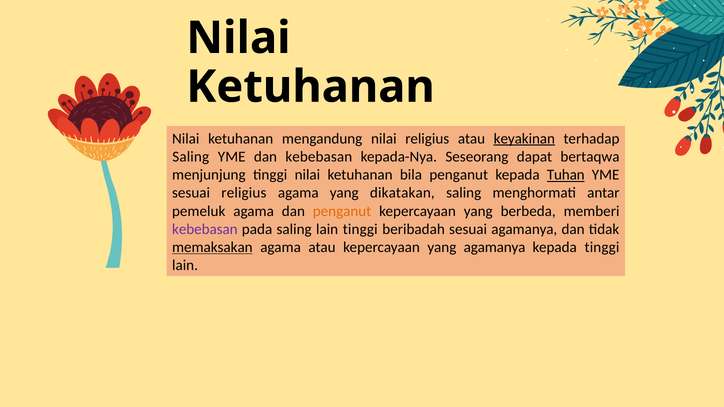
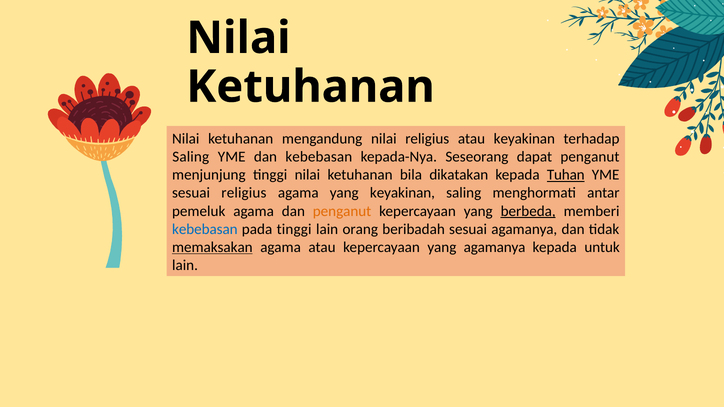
keyakinan at (524, 139) underline: present -> none
dapat bertaqwa: bertaqwa -> penganut
bila penganut: penganut -> dikatakan
yang dikatakan: dikatakan -> keyakinan
berbeda underline: none -> present
kebebasan at (205, 229) colour: purple -> blue
pada saling: saling -> tinggi
lain tinggi: tinggi -> orang
kepada tinggi: tinggi -> untuk
